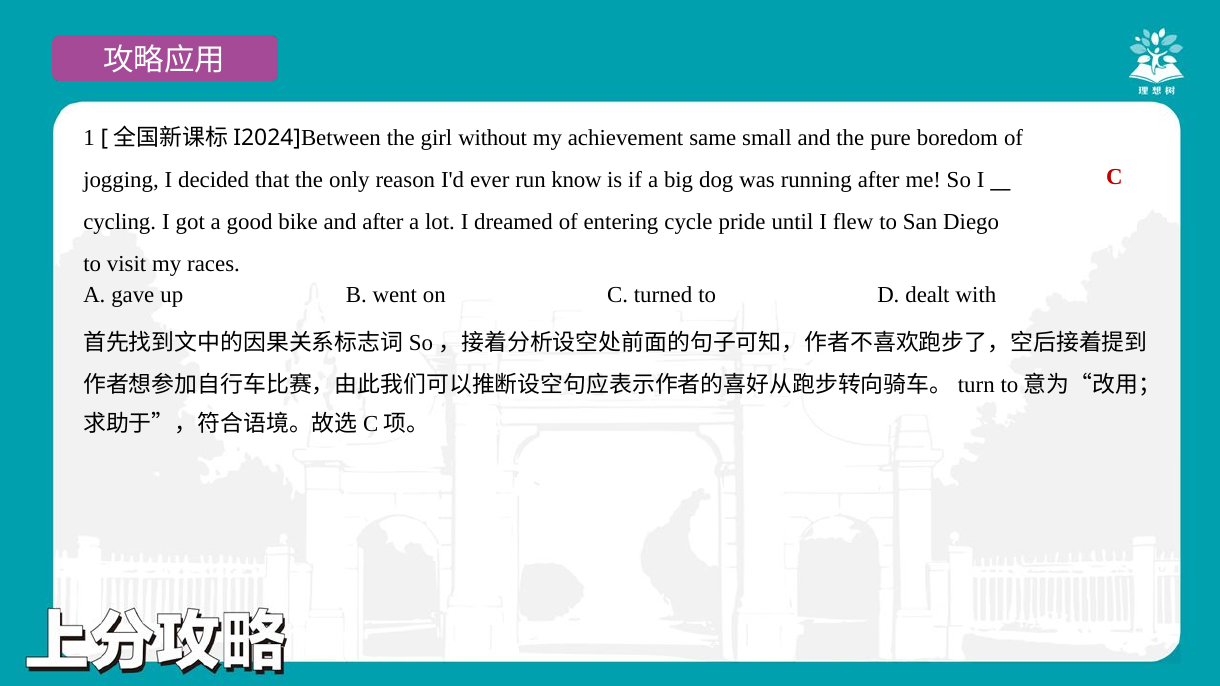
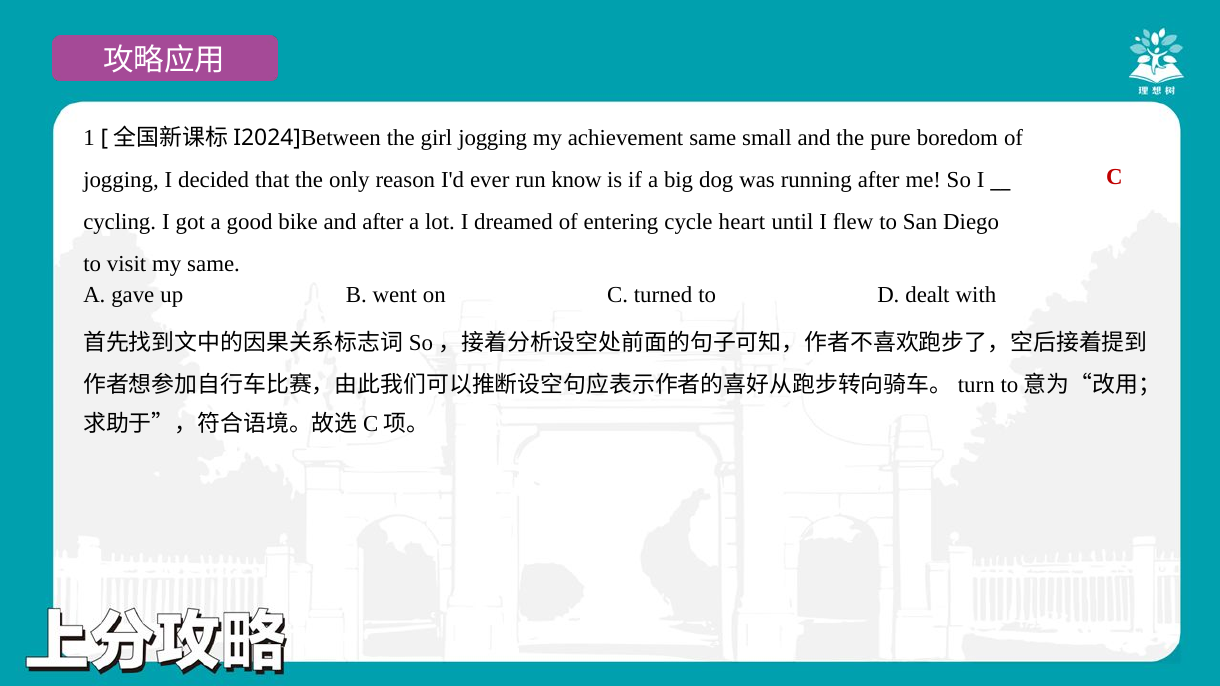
girl without: without -> jogging
pride: pride -> heart
my races: races -> same
